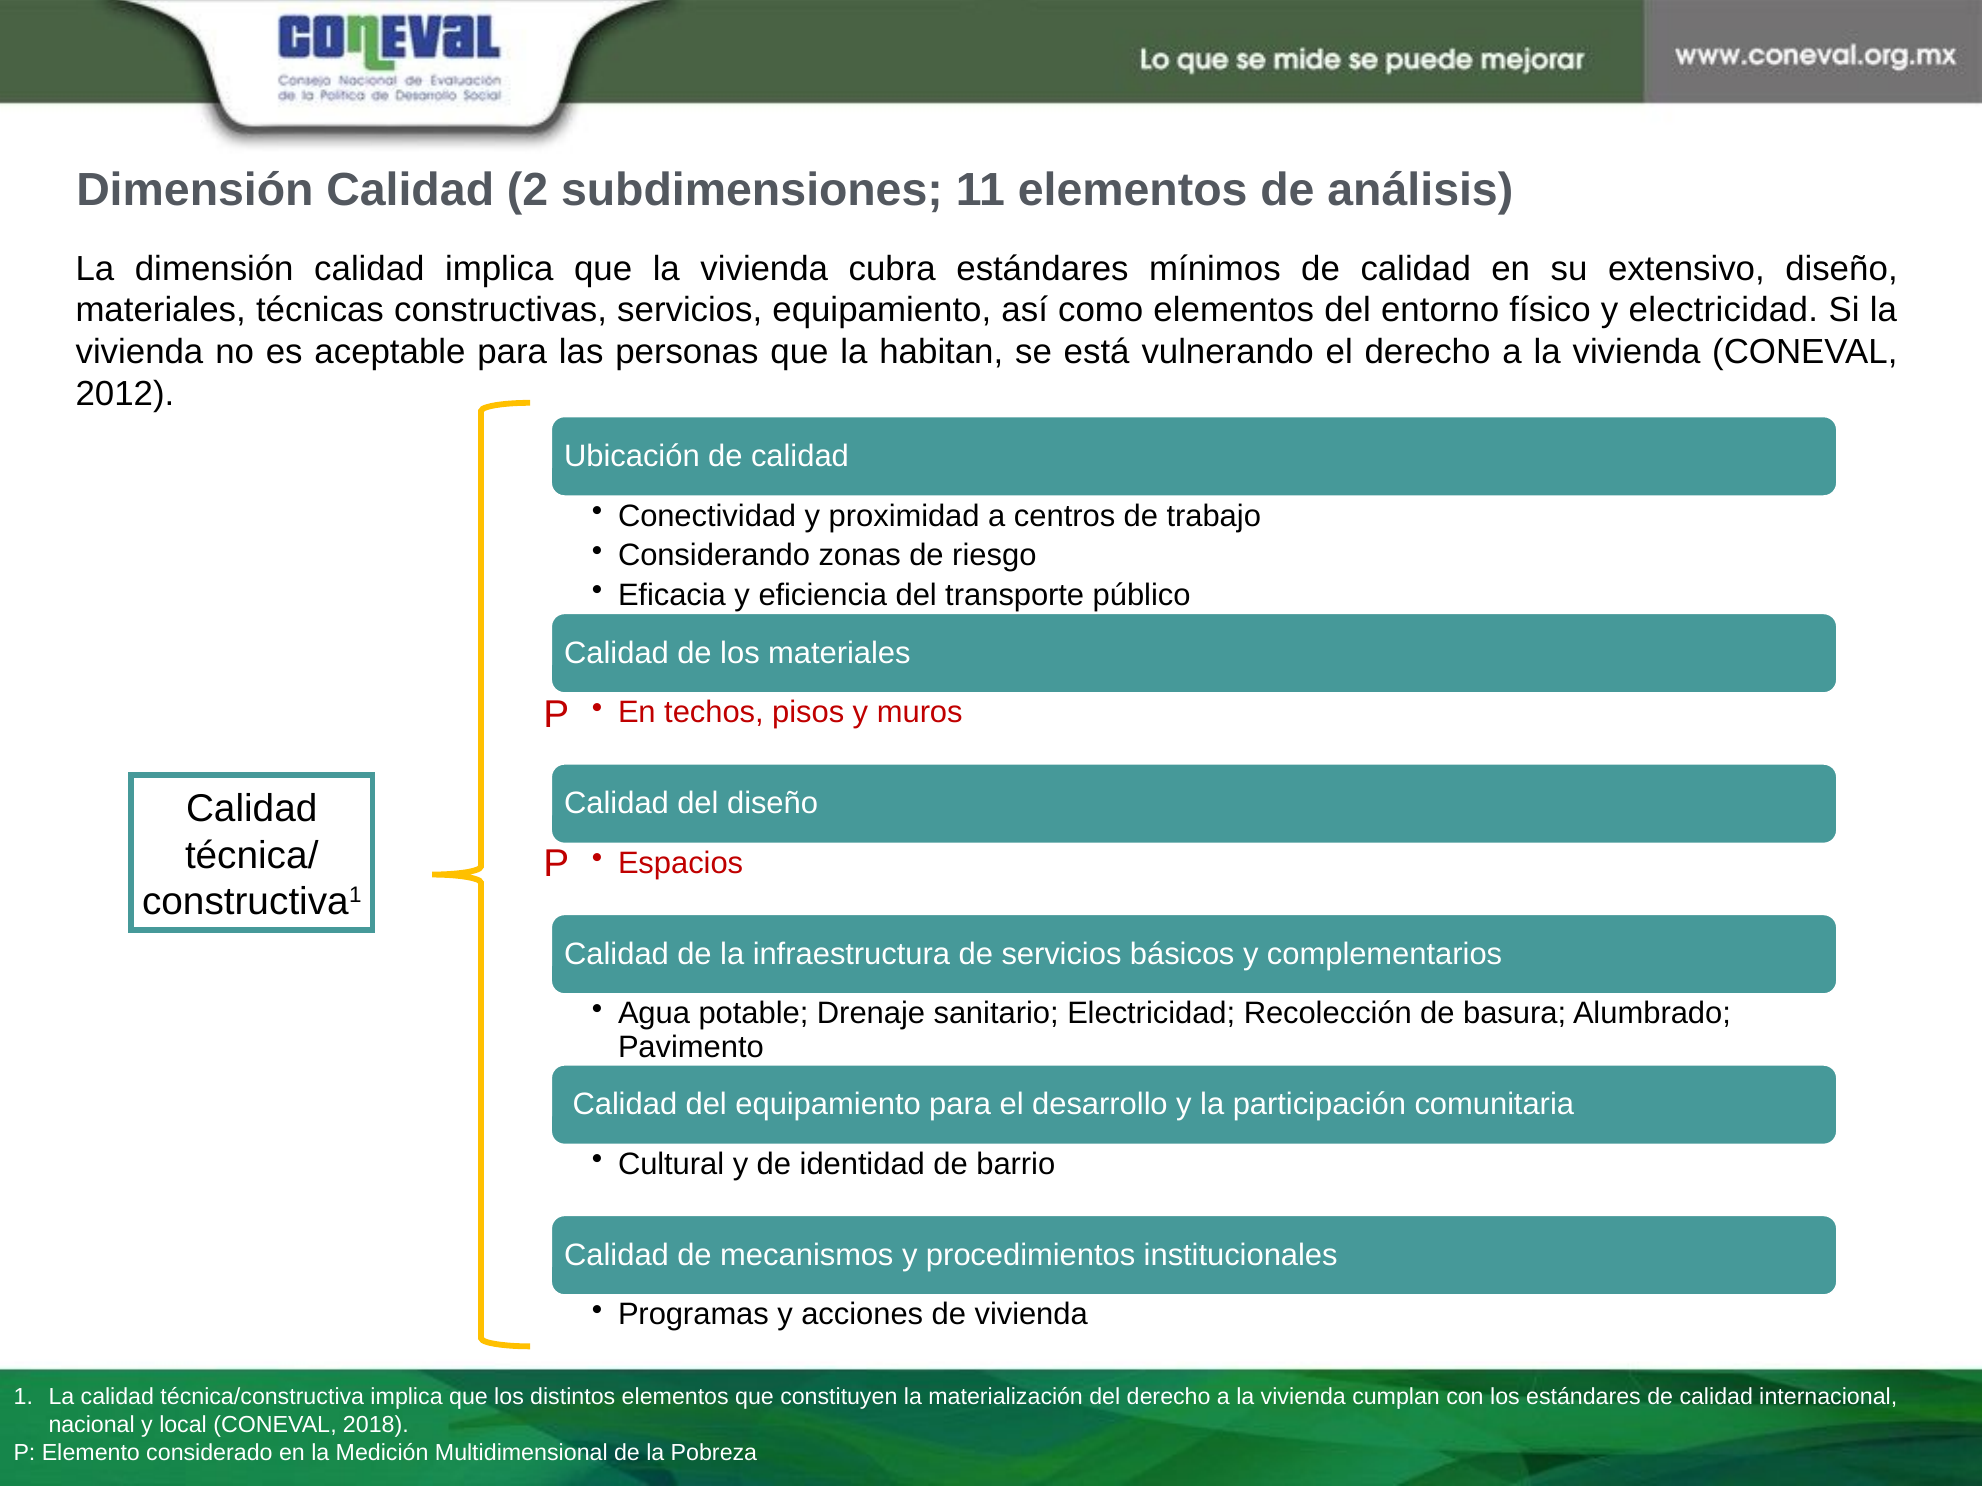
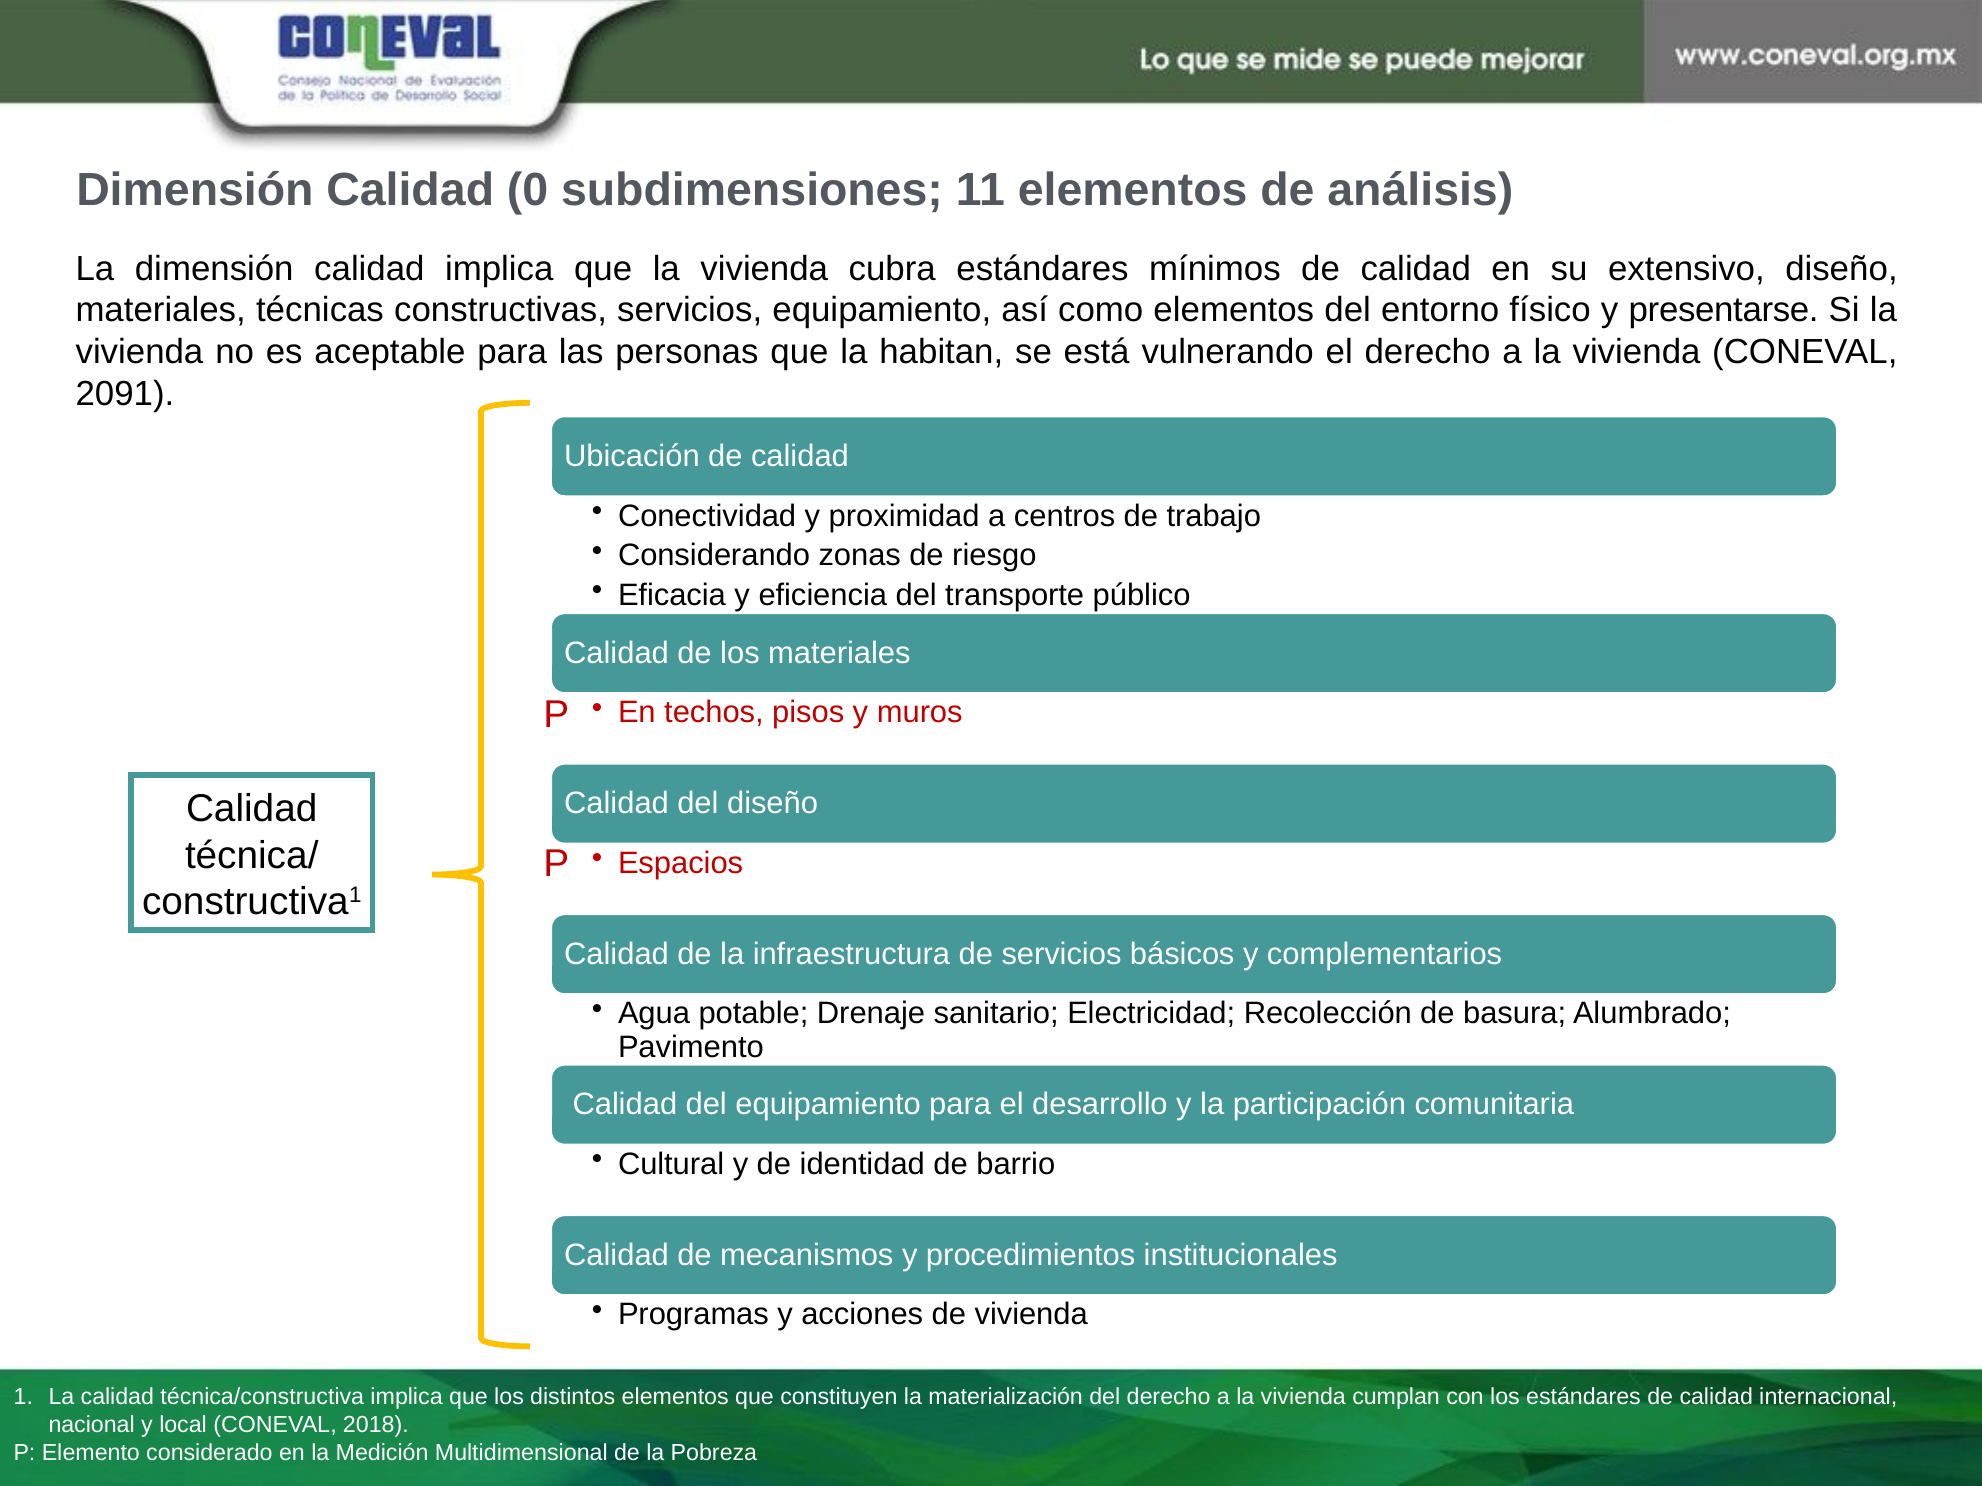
2: 2 -> 0
y electricidad: electricidad -> presentarse
2012: 2012 -> 2091
